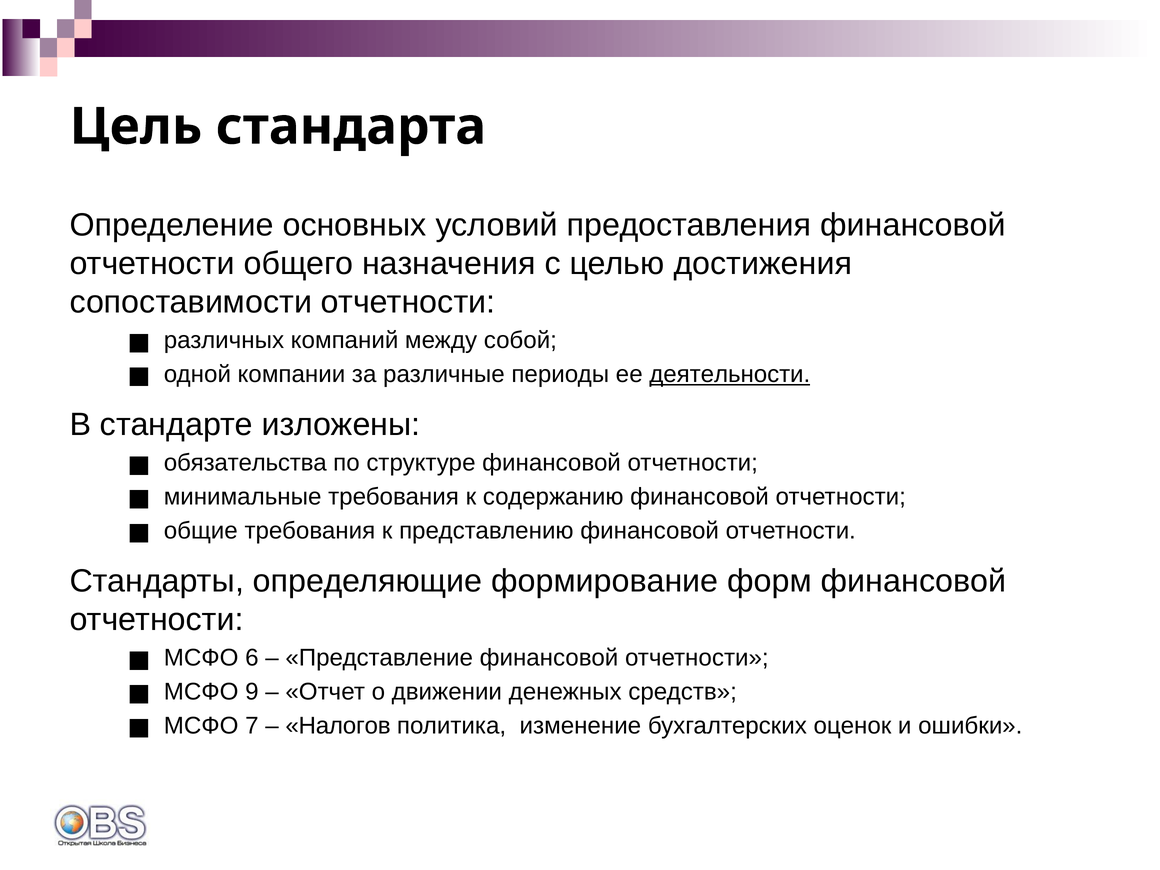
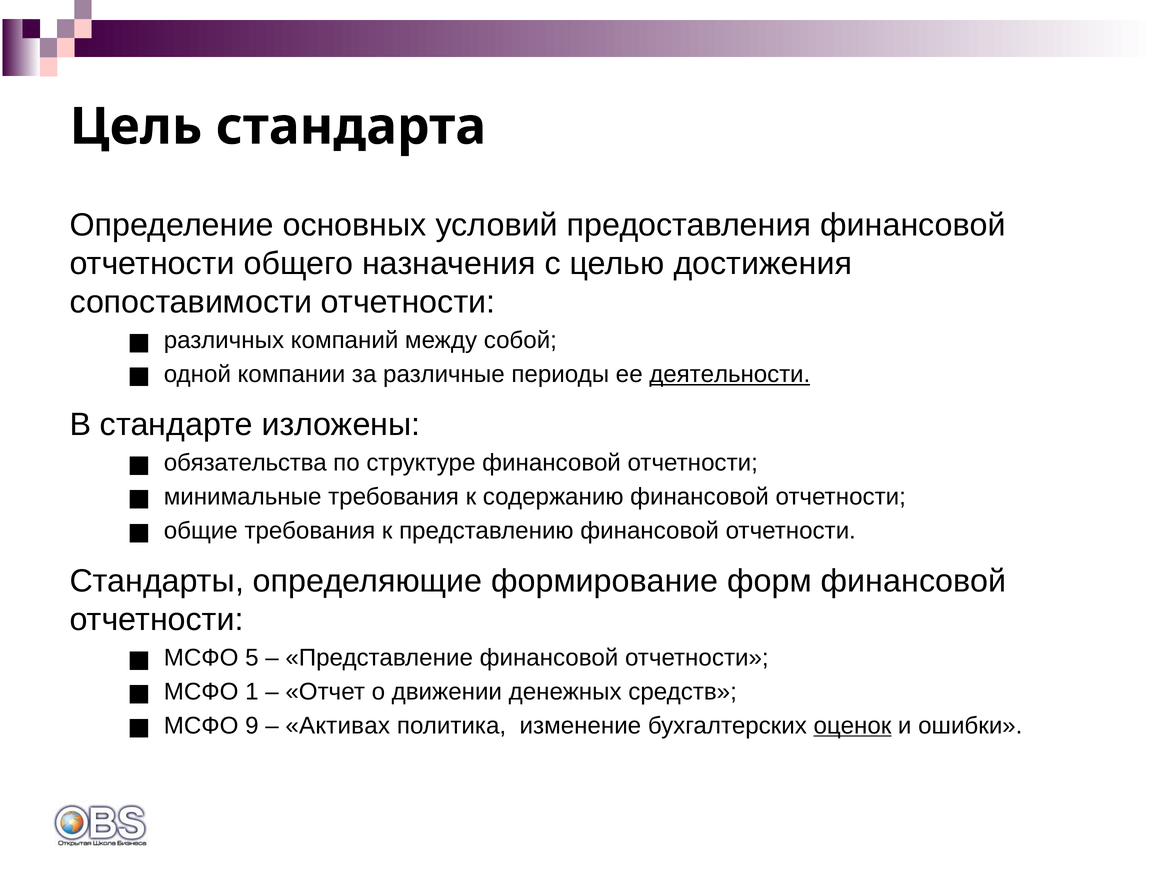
6: 6 -> 5
9: 9 -> 1
7: 7 -> 9
Налогов: Налогов -> Активах
оценок underline: none -> present
